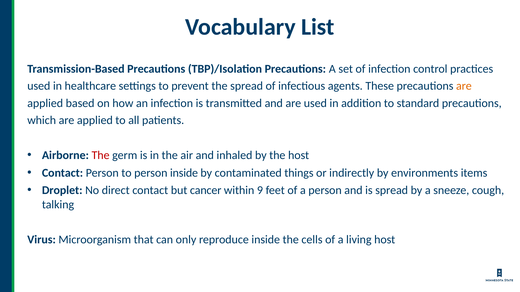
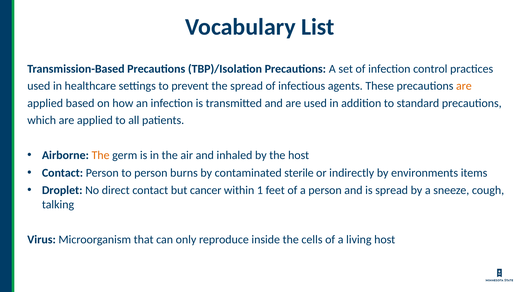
The at (101, 156) colour: red -> orange
person inside: inside -> burns
things: things -> sterile
9: 9 -> 1
